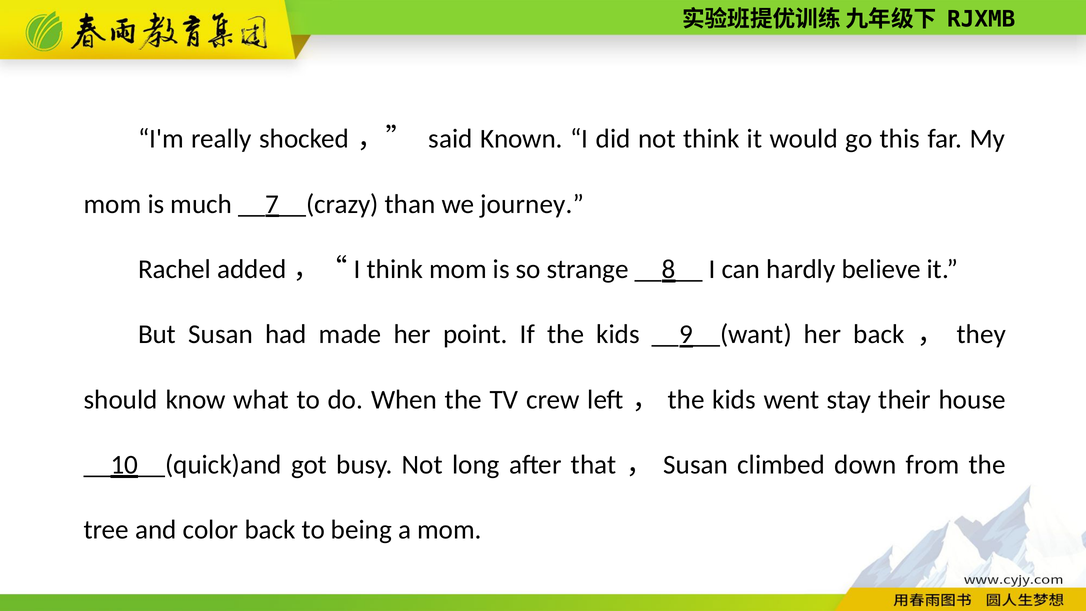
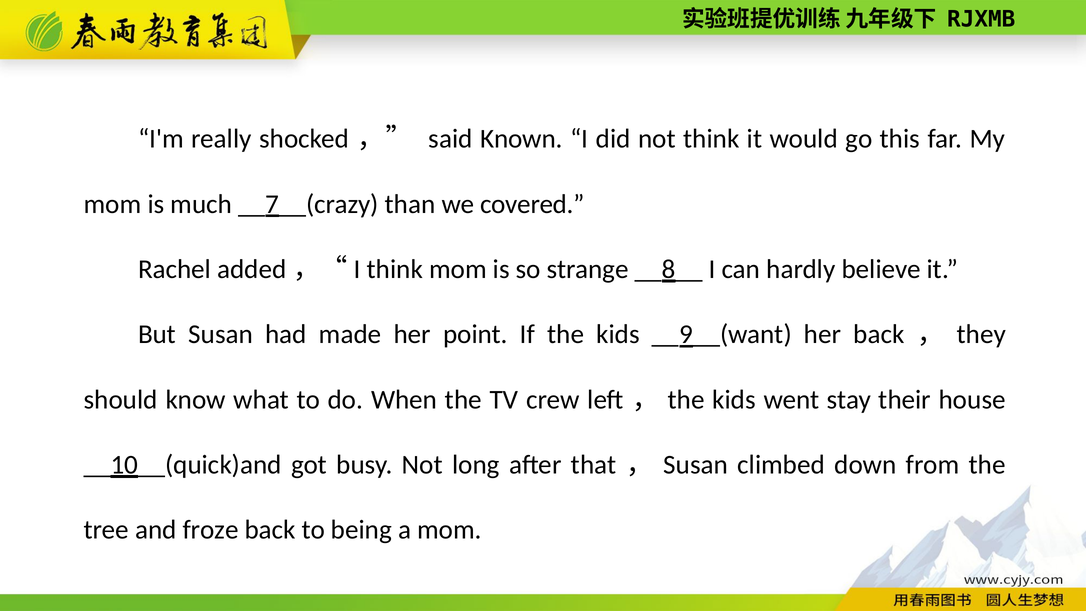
journey: journey -> covered
color: color -> froze
